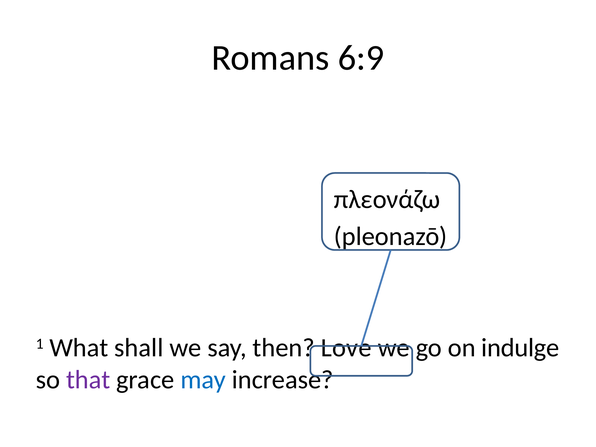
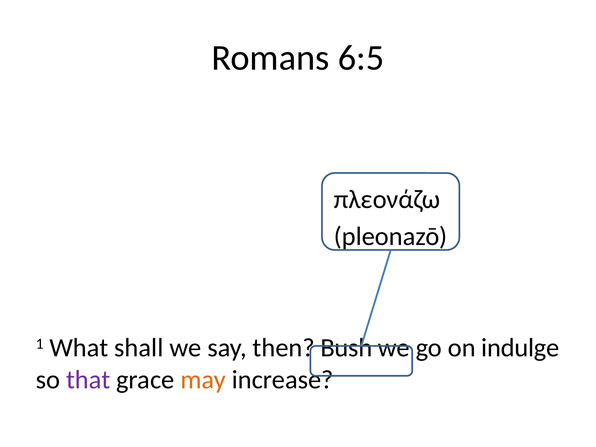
6:9: 6:9 -> 6:5
Love: Love -> Bush
may colour: blue -> orange
